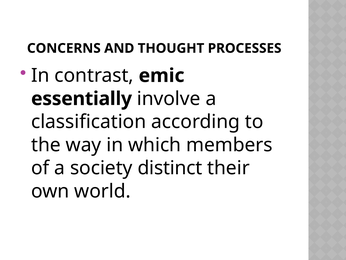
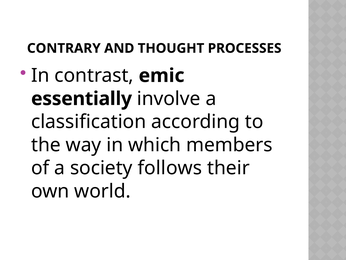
CONCERNS: CONCERNS -> CONTRARY
distinct: distinct -> follows
